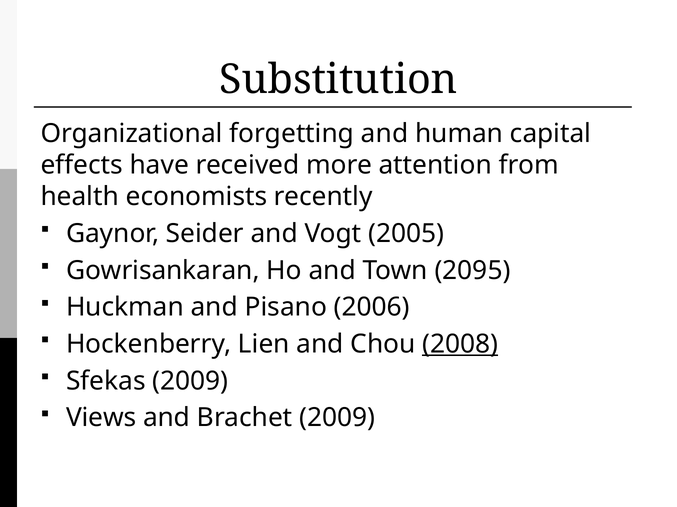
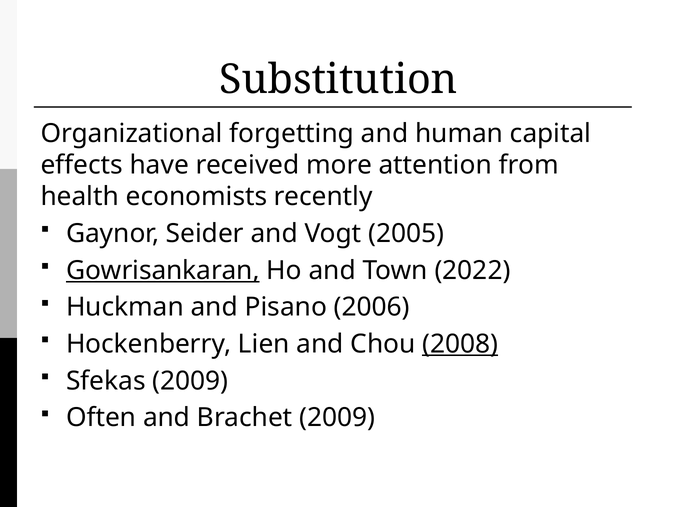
Gowrisankaran underline: none -> present
2095: 2095 -> 2022
Views: Views -> Often
